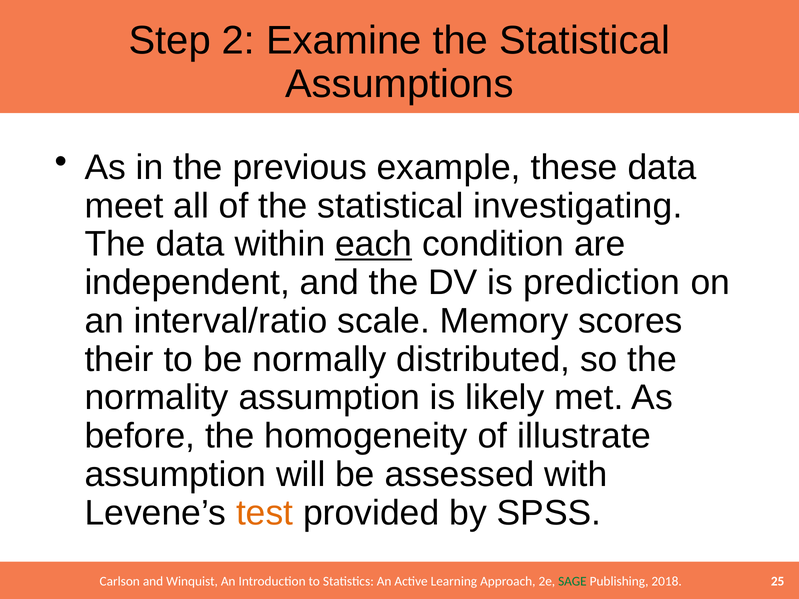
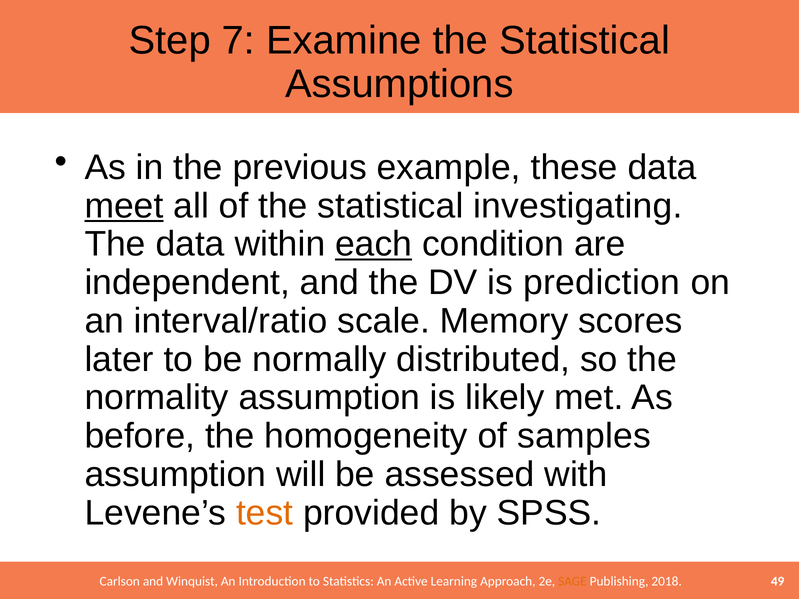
2: 2 -> 7
meet underline: none -> present
their: their -> later
illustrate: illustrate -> samples
SAGE colour: green -> orange
25: 25 -> 49
